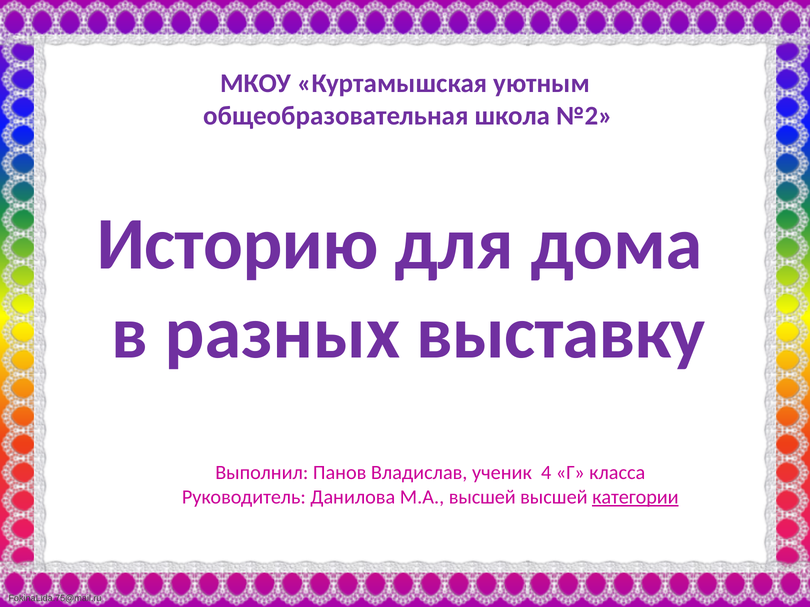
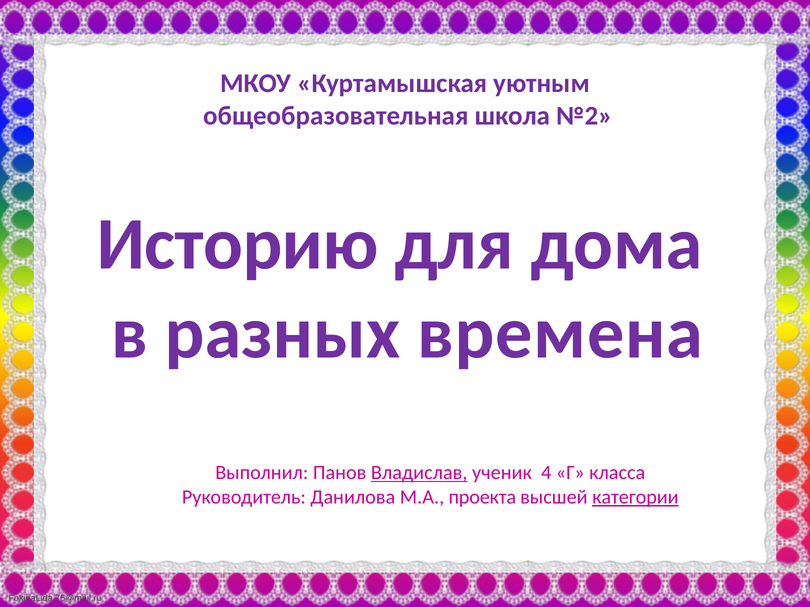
выставку: выставку -> времена
Владислав underline: none -> present
М.А высшей: высшей -> проекта
